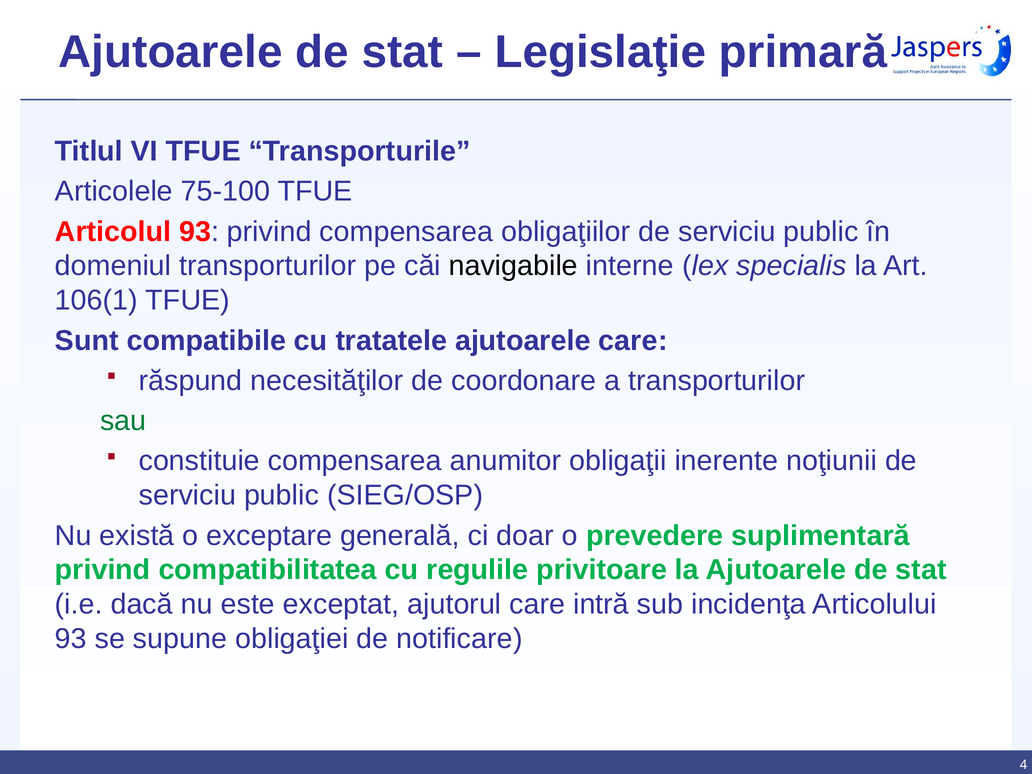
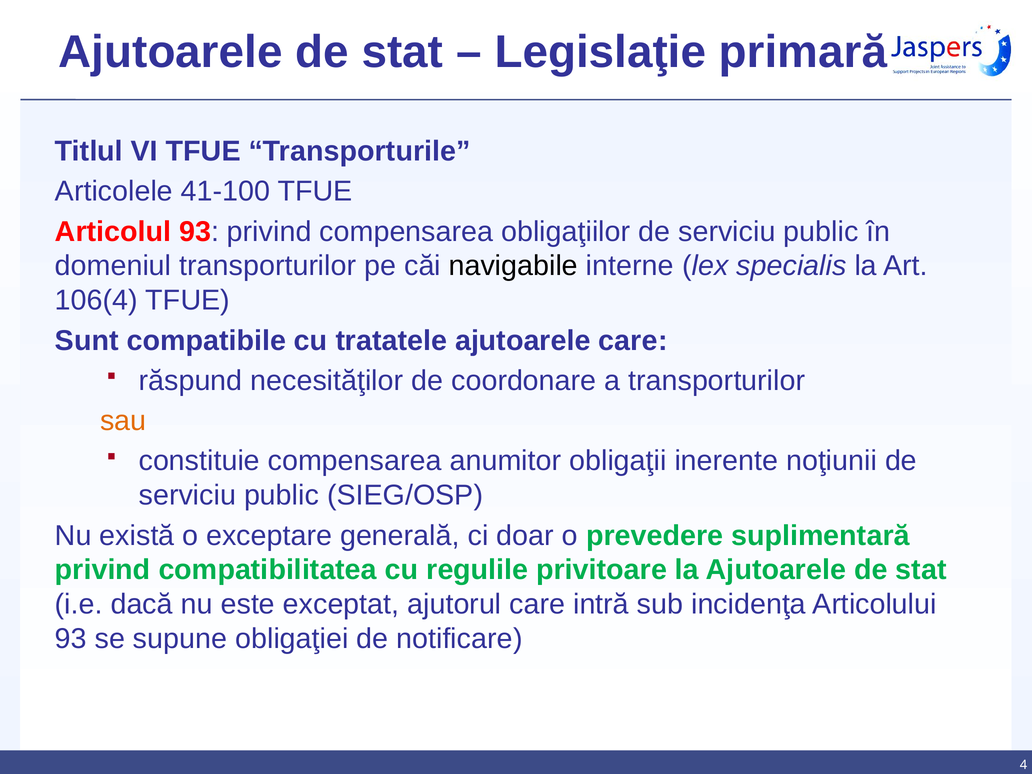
75-100: 75-100 -> 41-100
106(1: 106(1 -> 106(4
sau colour: green -> orange
